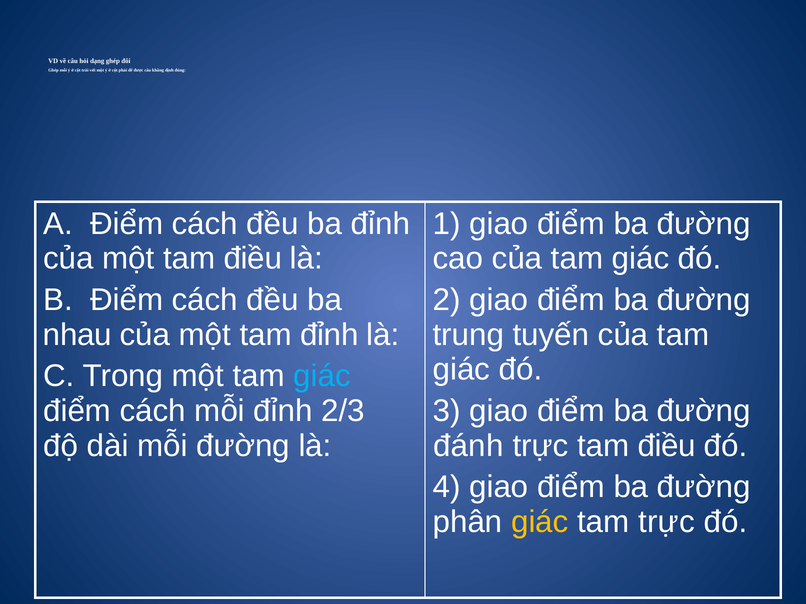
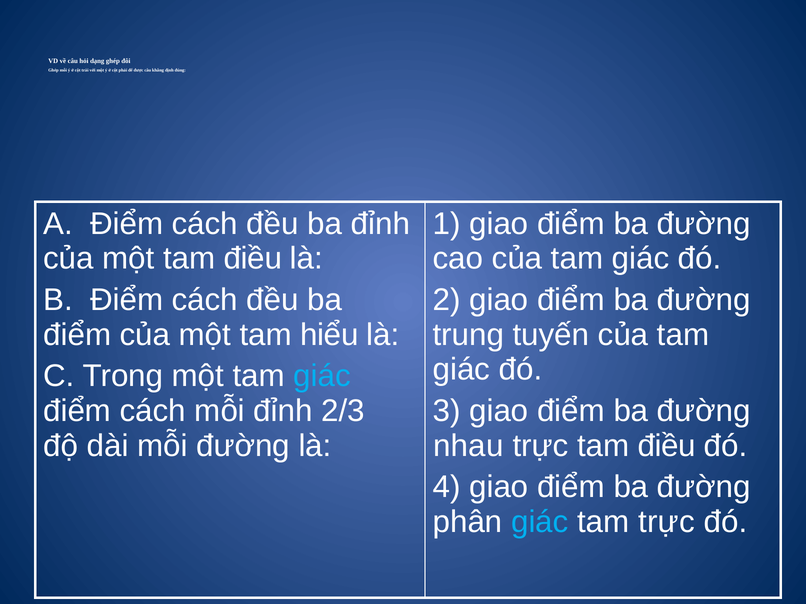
nhau at (77, 335): nhau -> điểm
tam đỉnh: đỉnh -> hiểu
đánh: đánh -> nhau
giác at (540, 522) colour: yellow -> light blue
